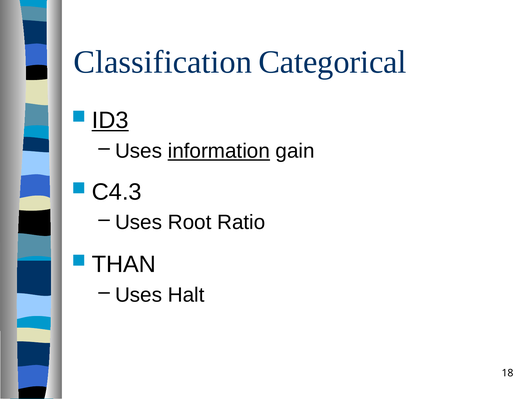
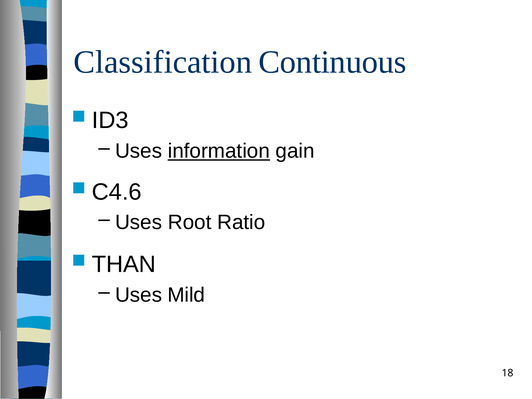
Categorical: Categorical -> Continuous
ID3 underline: present -> none
C4.3: C4.3 -> C4.6
Halt: Halt -> Mild
